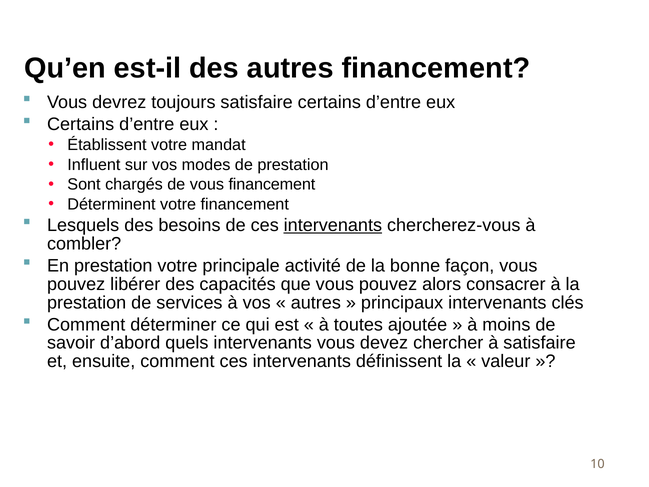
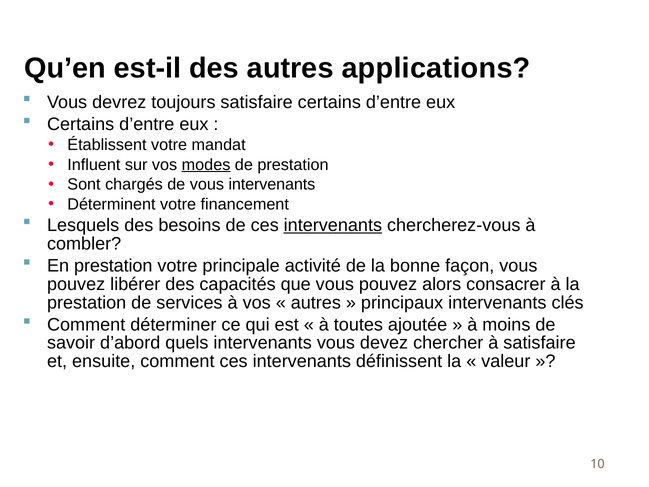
autres financement: financement -> applications
modes underline: none -> present
vous financement: financement -> intervenants
